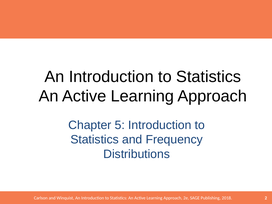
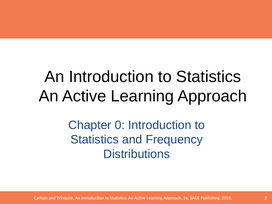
5: 5 -> 0
